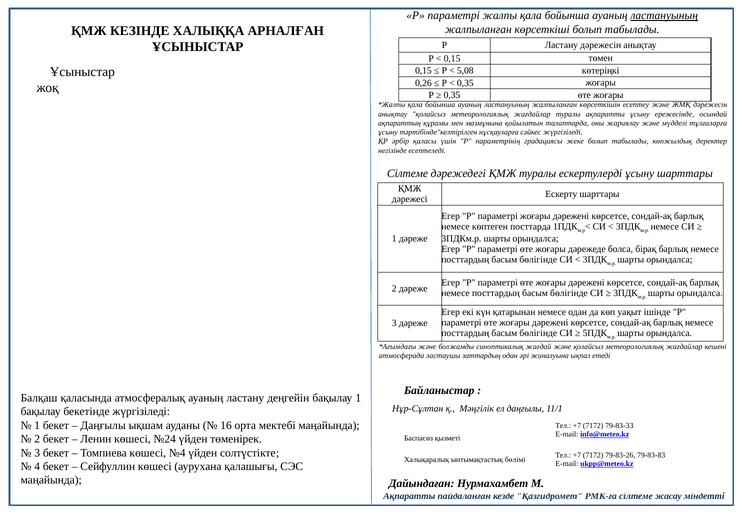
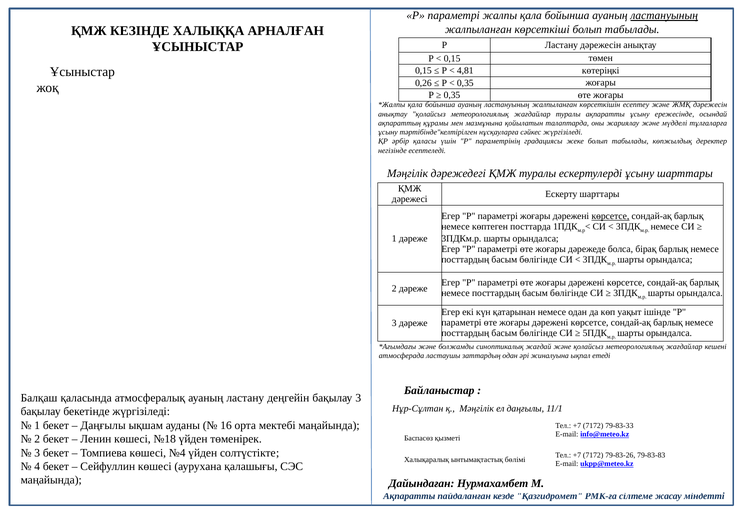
5,08: 5,08 -> 4,81
Сілтеме at (408, 174): Сілтеме -> Мәңгілік
көрсетсе at (610, 216) underline: none -> present
бақылау 1: 1 -> 3
№24: №24 -> №18
